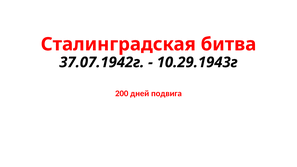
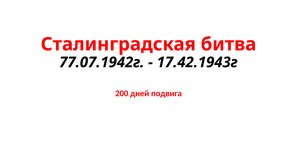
37.07.1942г: 37.07.1942г -> 77.07.1942г
10.29.1943г: 10.29.1943г -> 17.42.1943г
